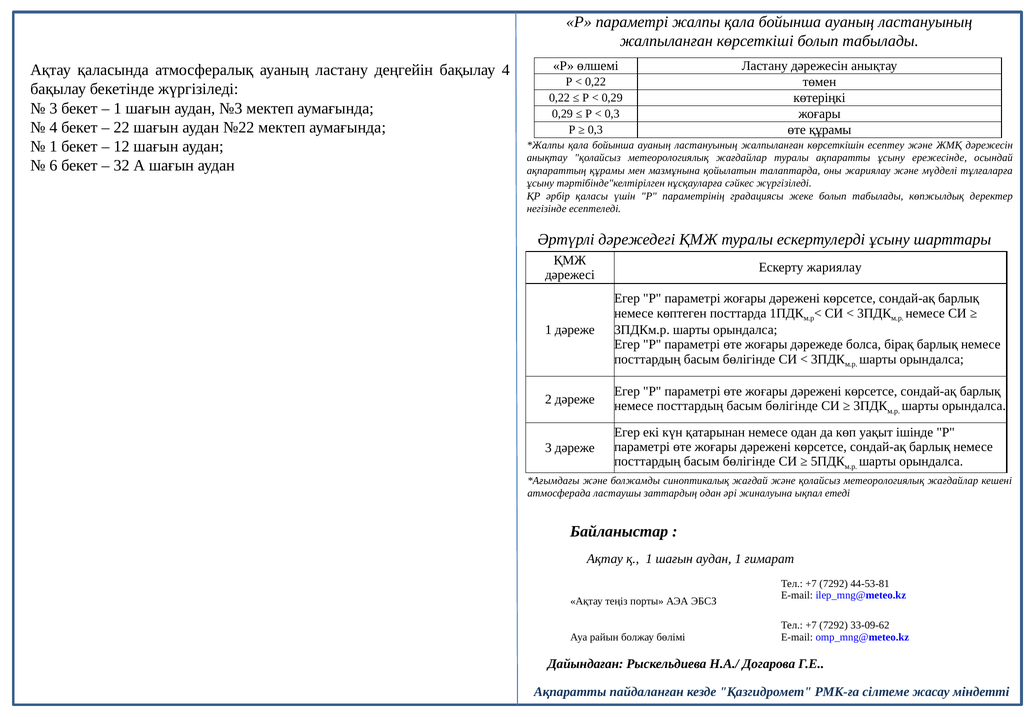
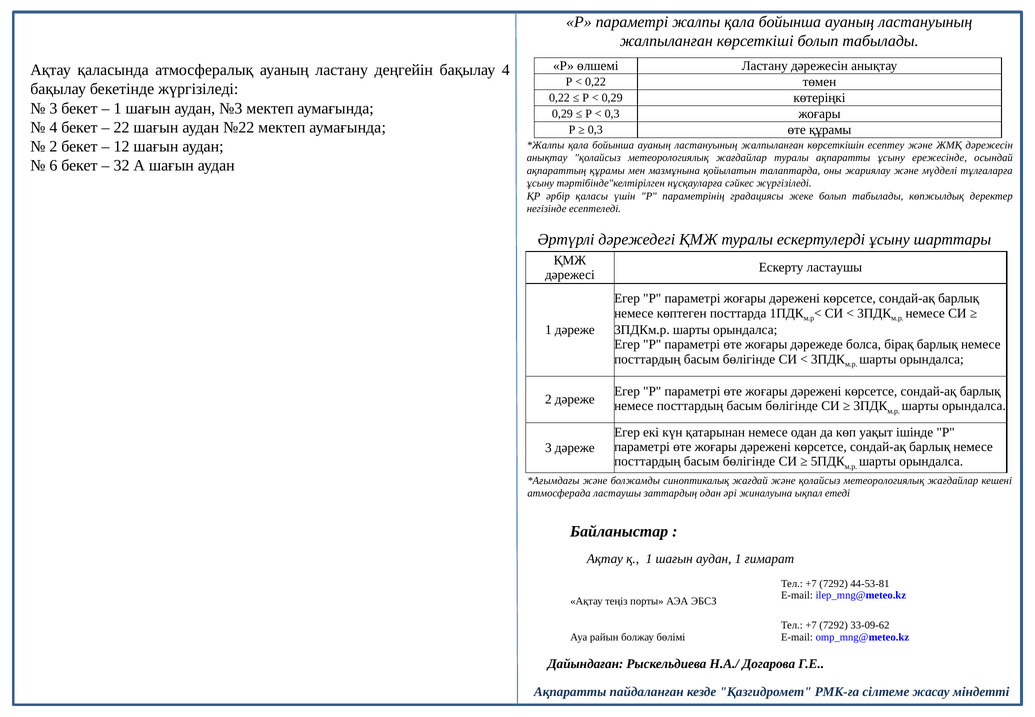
1 at (53, 146): 1 -> 2
Ескерту жариялау: жариялау -> ластаушы
